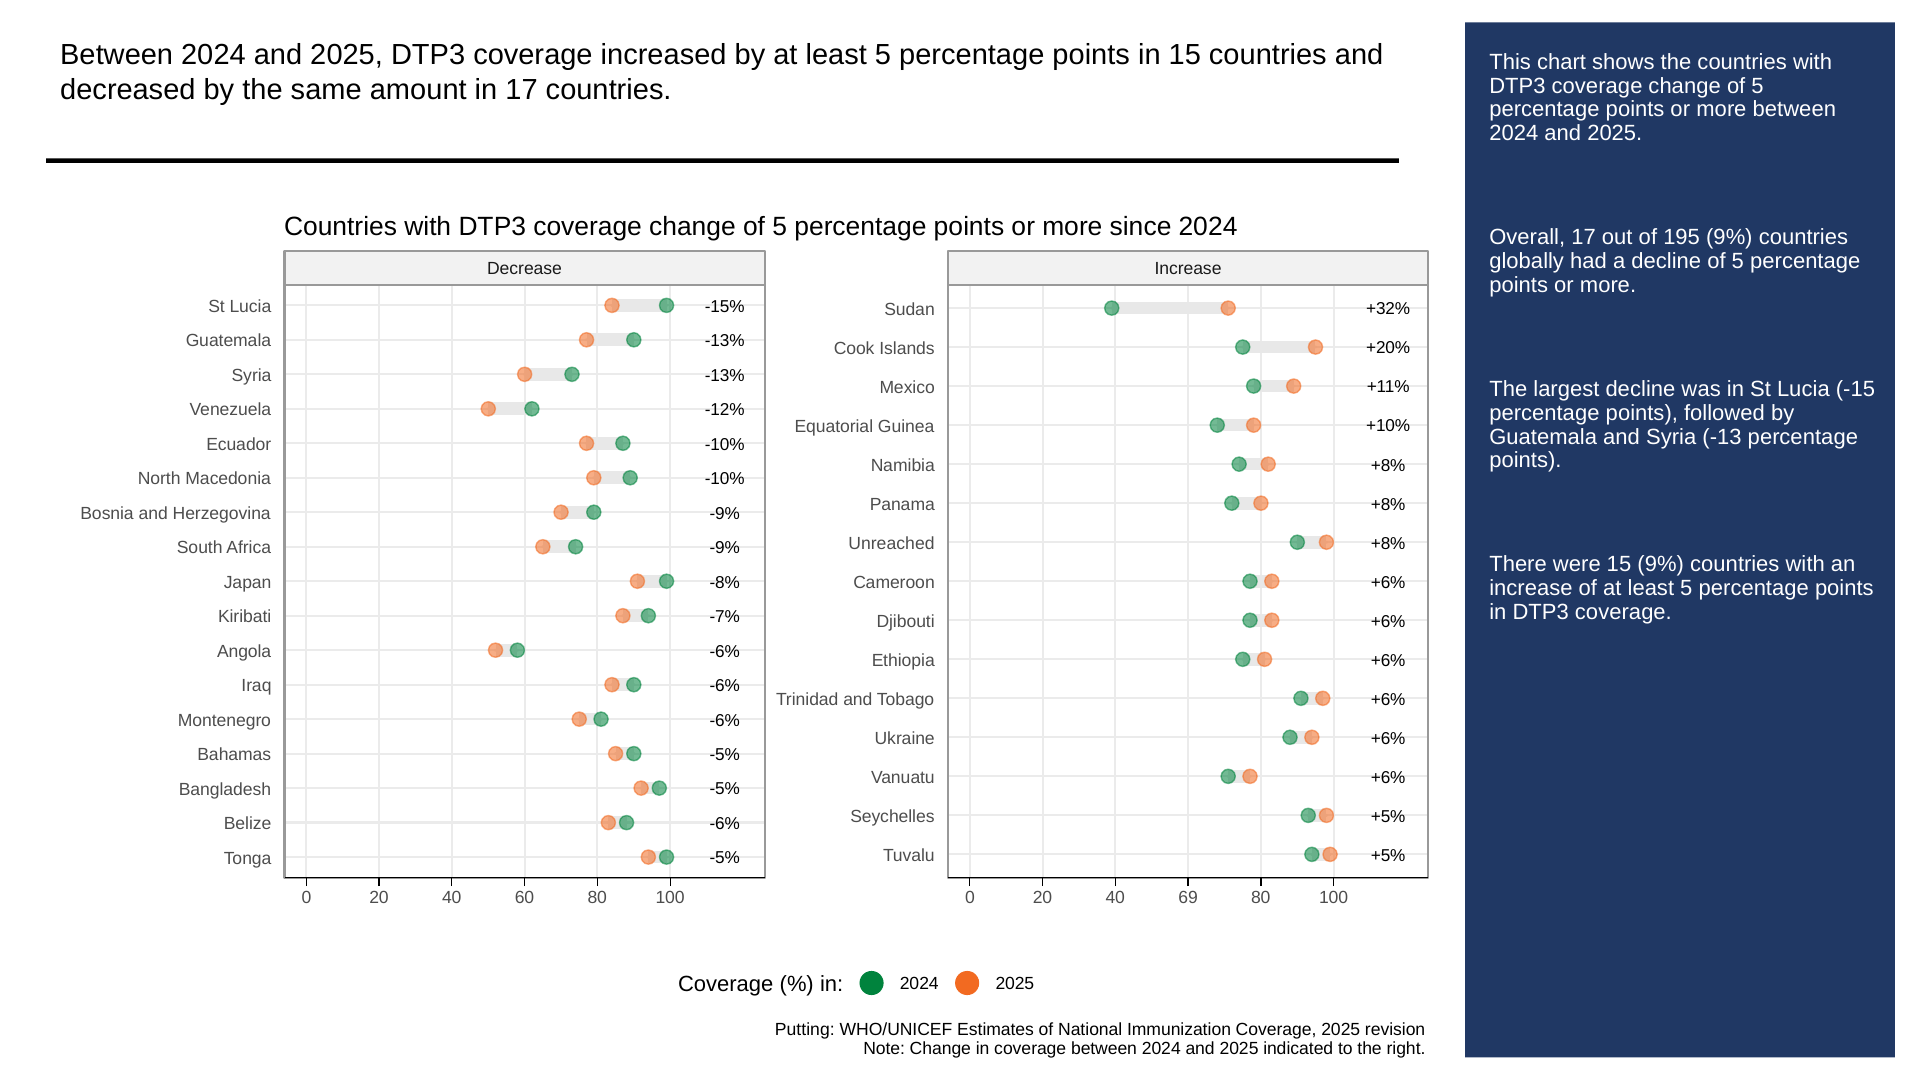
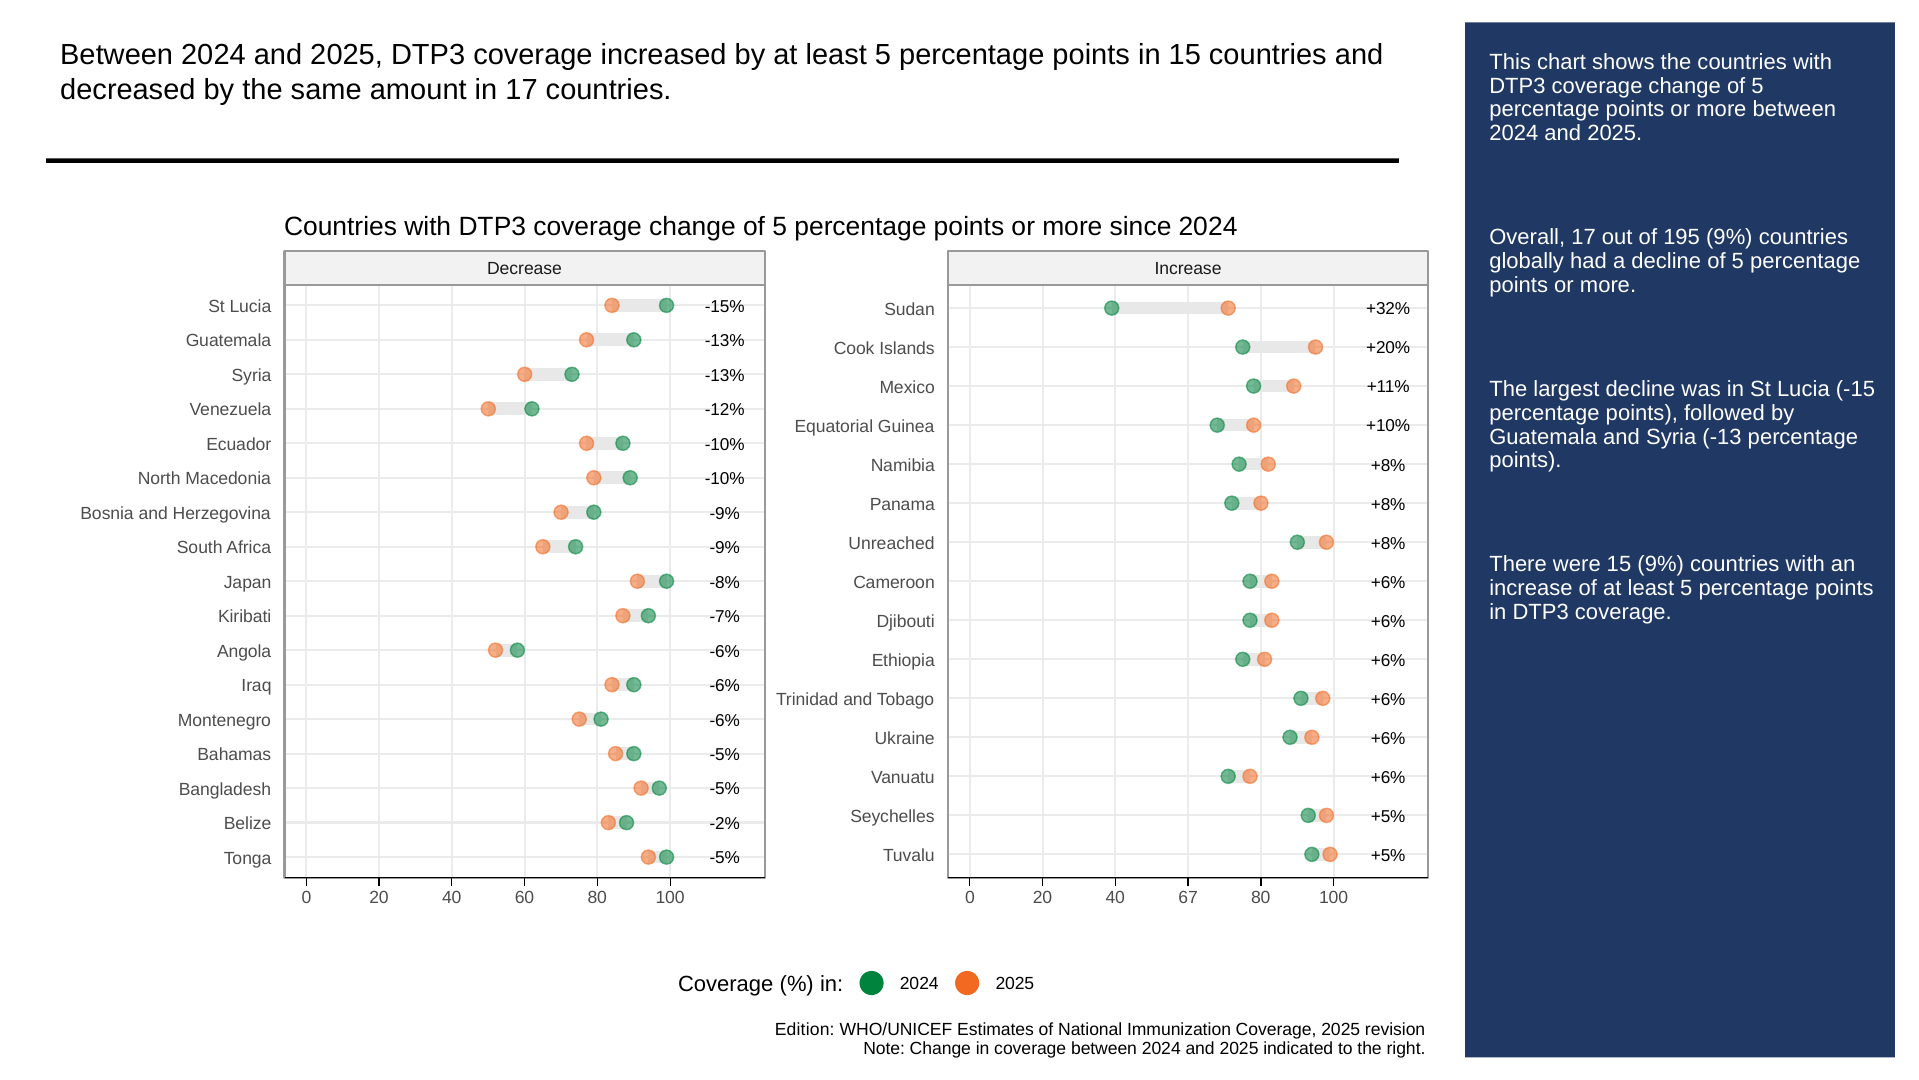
-6% at (725, 823): -6% -> -2%
69: 69 -> 67
Putting: Putting -> Edition
